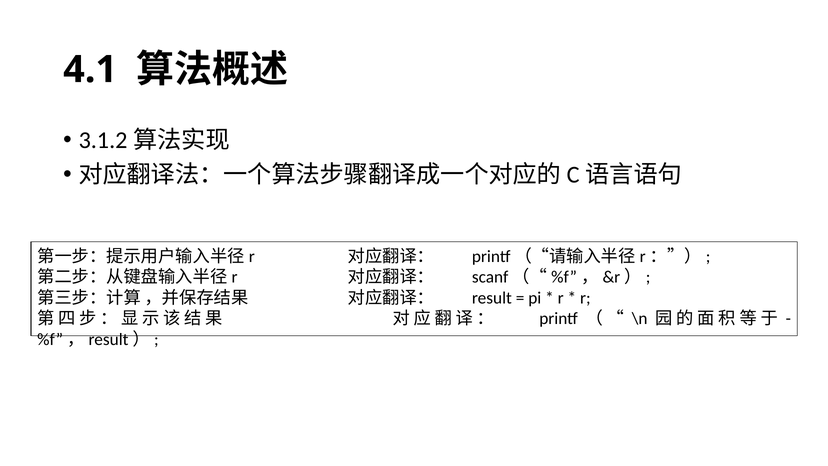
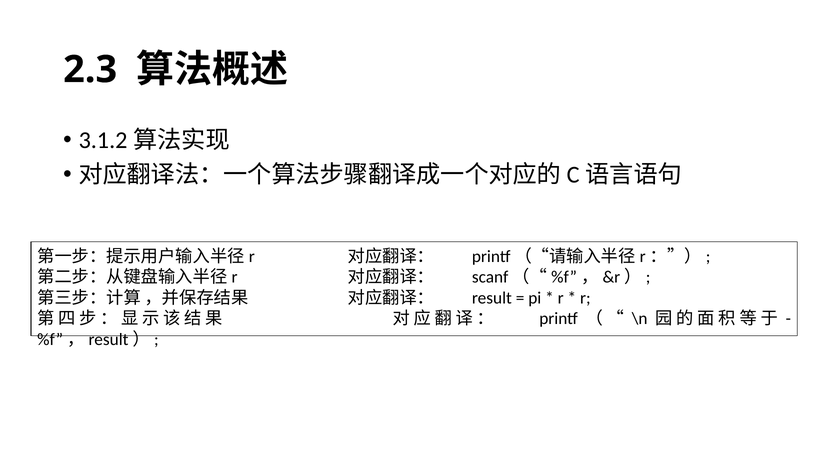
4.1: 4.1 -> 2.3
